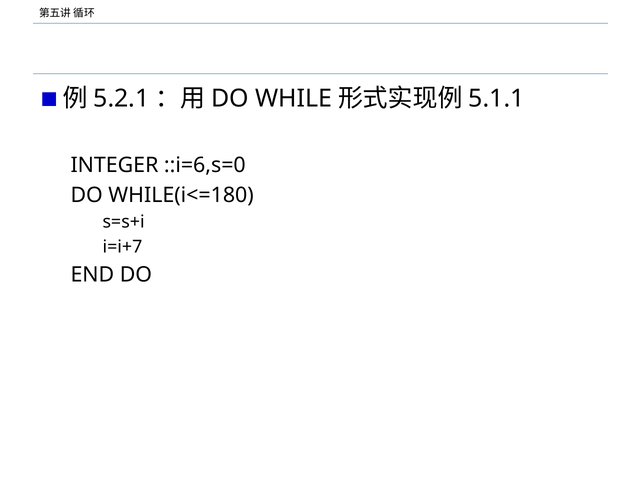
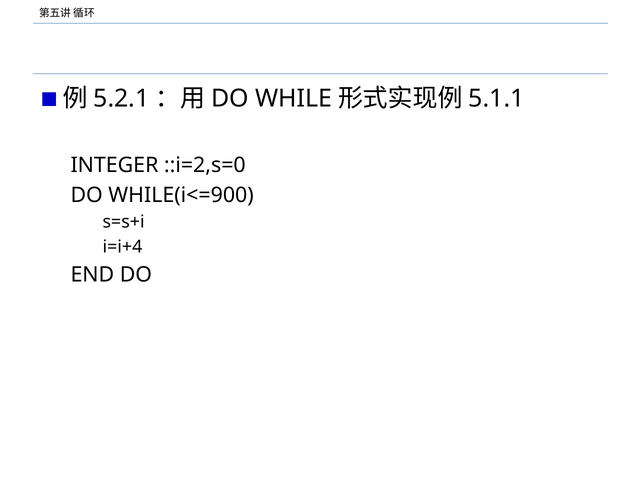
::i=6,s=0: ::i=6,s=0 -> ::i=2,s=0
WHILE(i<=180: WHILE(i<=180 -> WHILE(i<=900
i=i+7: i=i+7 -> i=i+4
